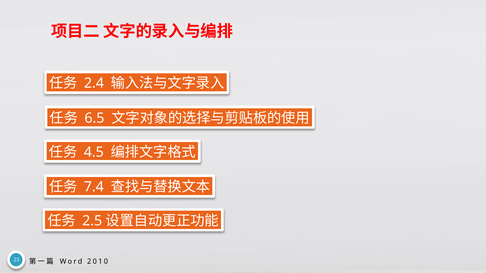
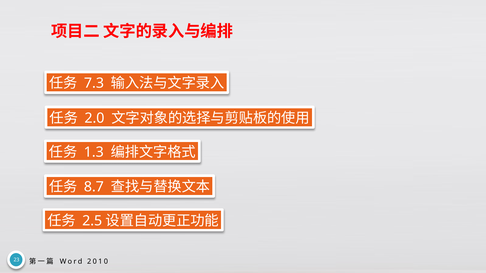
2.4: 2.4 -> 7.3
6.5: 6.5 -> 2.0
4.5: 4.5 -> 1.3
7.4: 7.4 -> 8.7
